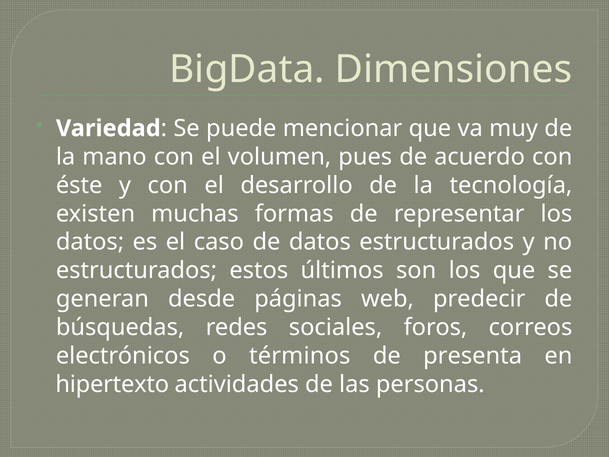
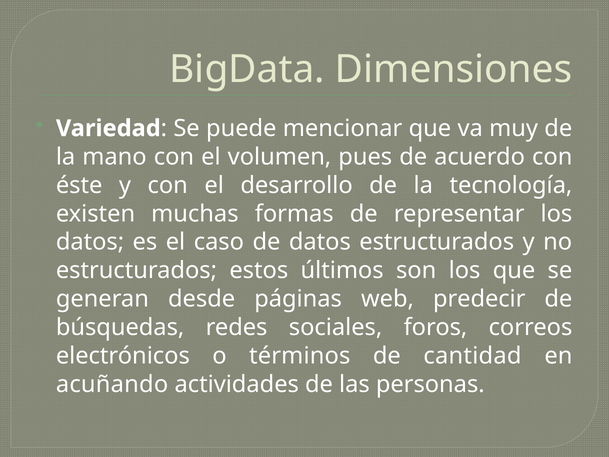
presenta: presenta -> cantidad
hipertexto: hipertexto -> acuñando
